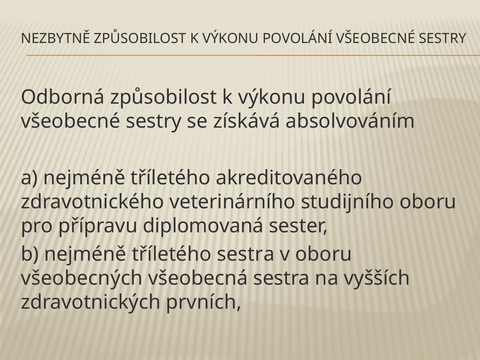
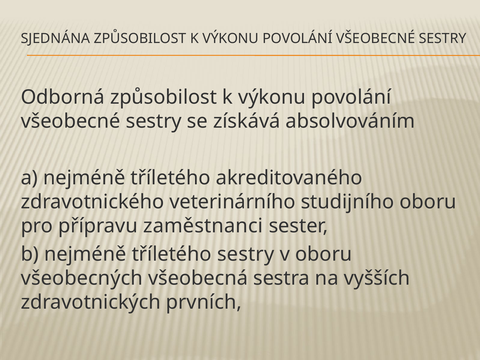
NEZBYTNĚ: NEZBYTNĚ -> SJEDNÁNA
diplomovaná: diplomovaná -> zaměstnanci
tříletého sestra: sestra -> sestry
